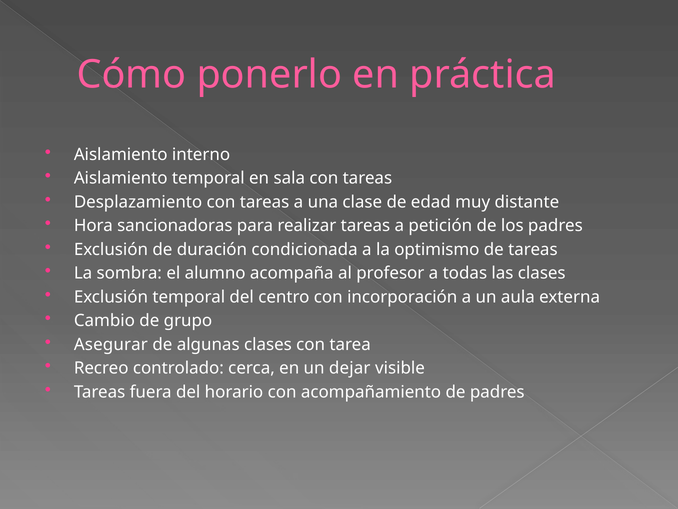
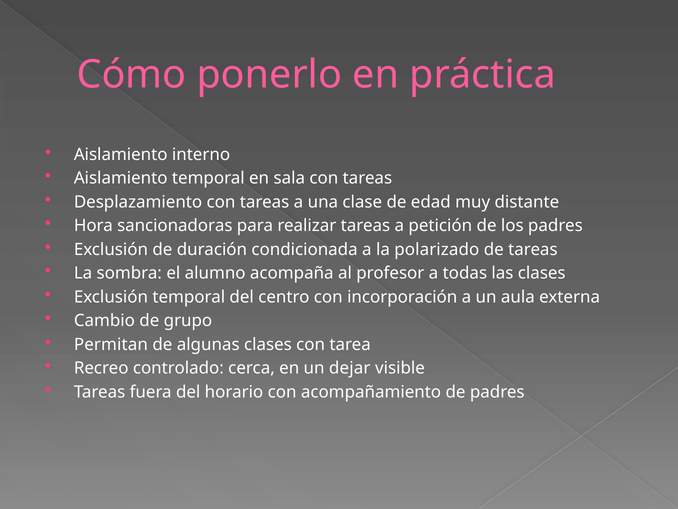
optimismo: optimismo -> polarizado
Asegurar: Asegurar -> Permitan
